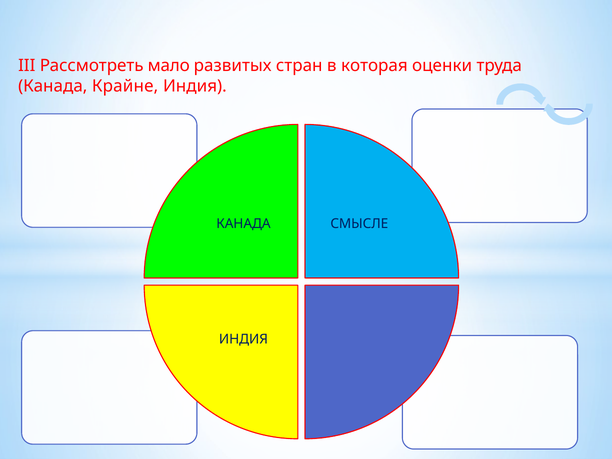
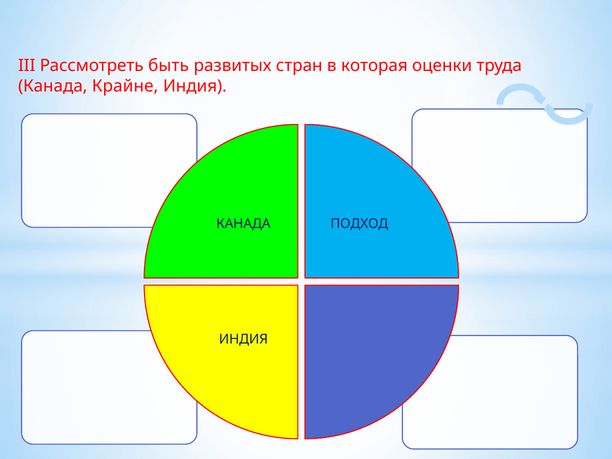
мало: мало -> быть
СМЫСЛЕ: СМЫСЛЕ -> ПОДХОД
